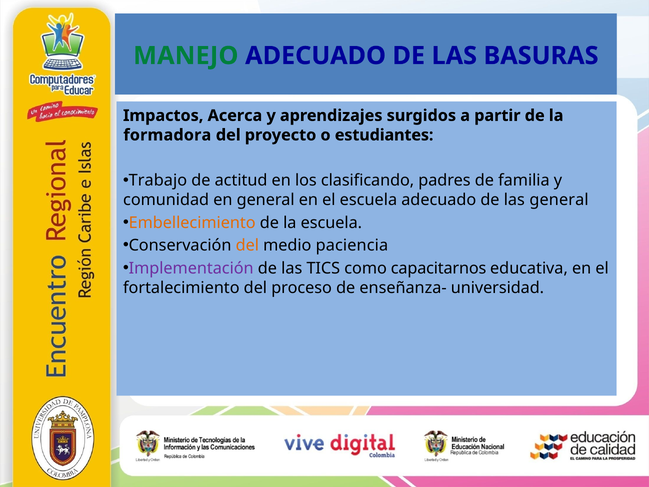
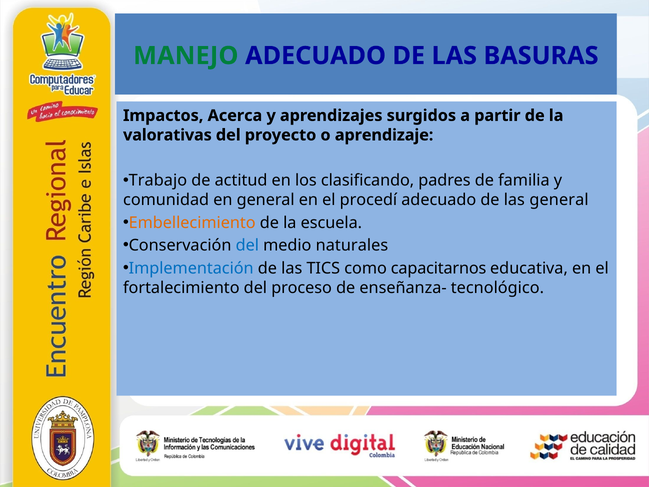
formadora: formadora -> valorativas
estudiantes: estudiantes -> aprendizaje
el escuela: escuela -> procedí
del at (247, 245) colour: orange -> blue
paciencia: paciencia -> naturales
Implementación colour: purple -> blue
universidad: universidad -> tecnológico
